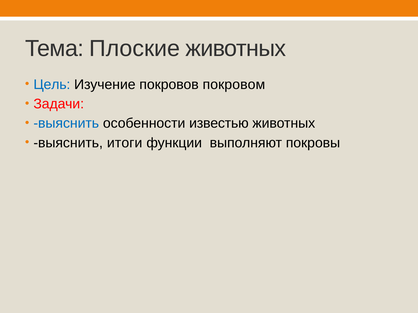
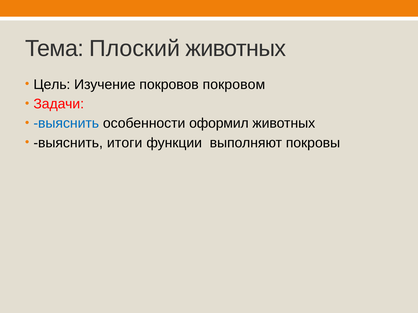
Плоские: Плоские -> Плоский
Цель colour: blue -> black
известью: известью -> оформил
